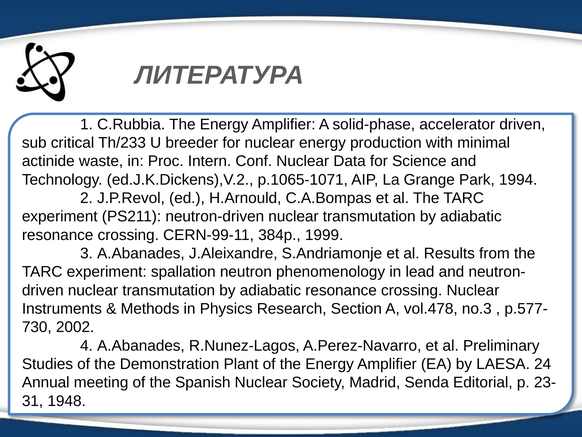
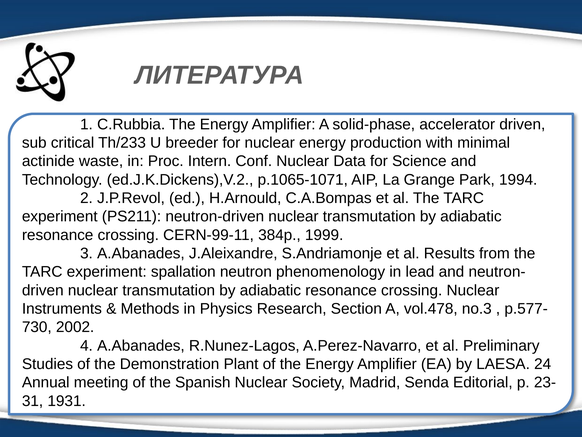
1948: 1948 -> 1931
